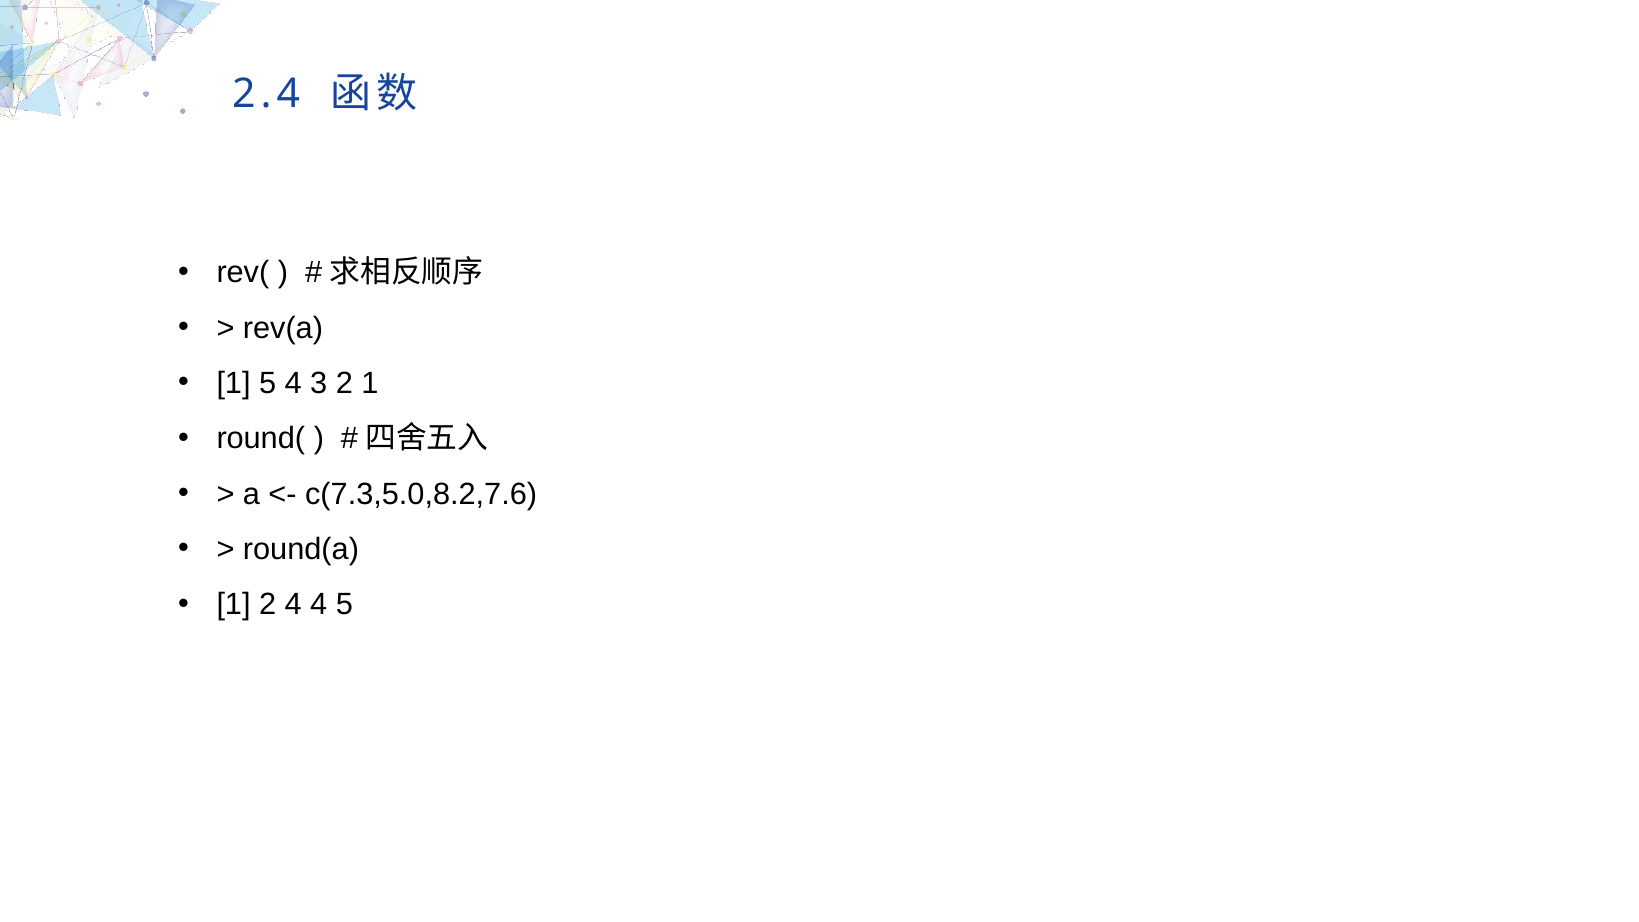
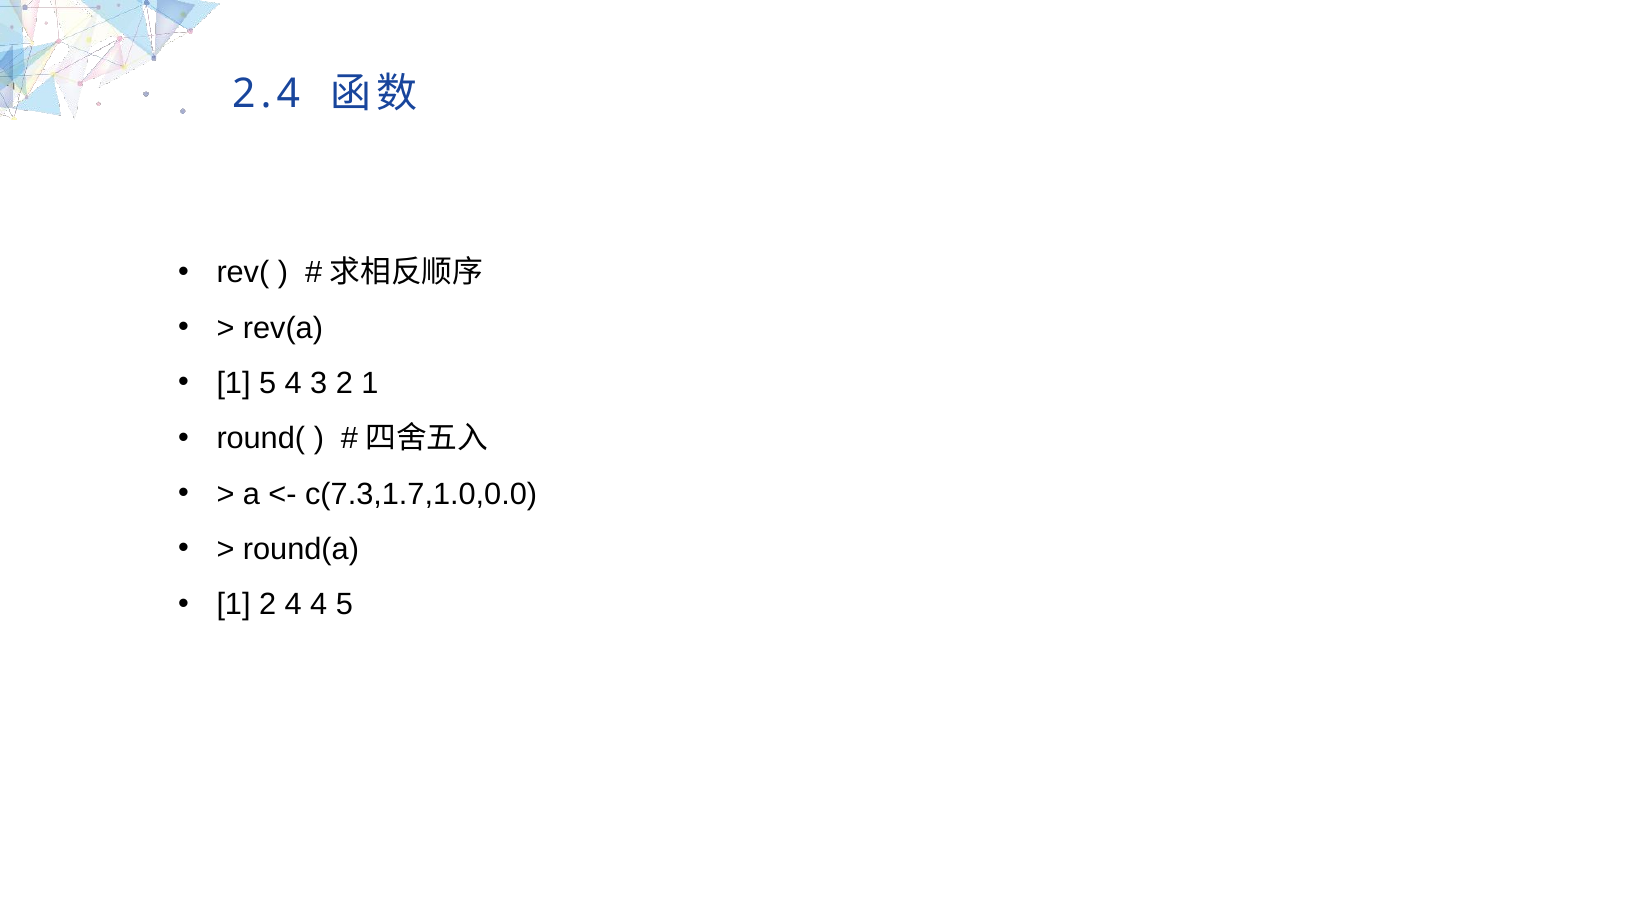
c(7.3,5.0,8.2,7.6: c(7.3,5.0,8.2,7.6 -> c(7.3,1.7,1.0,0.0
